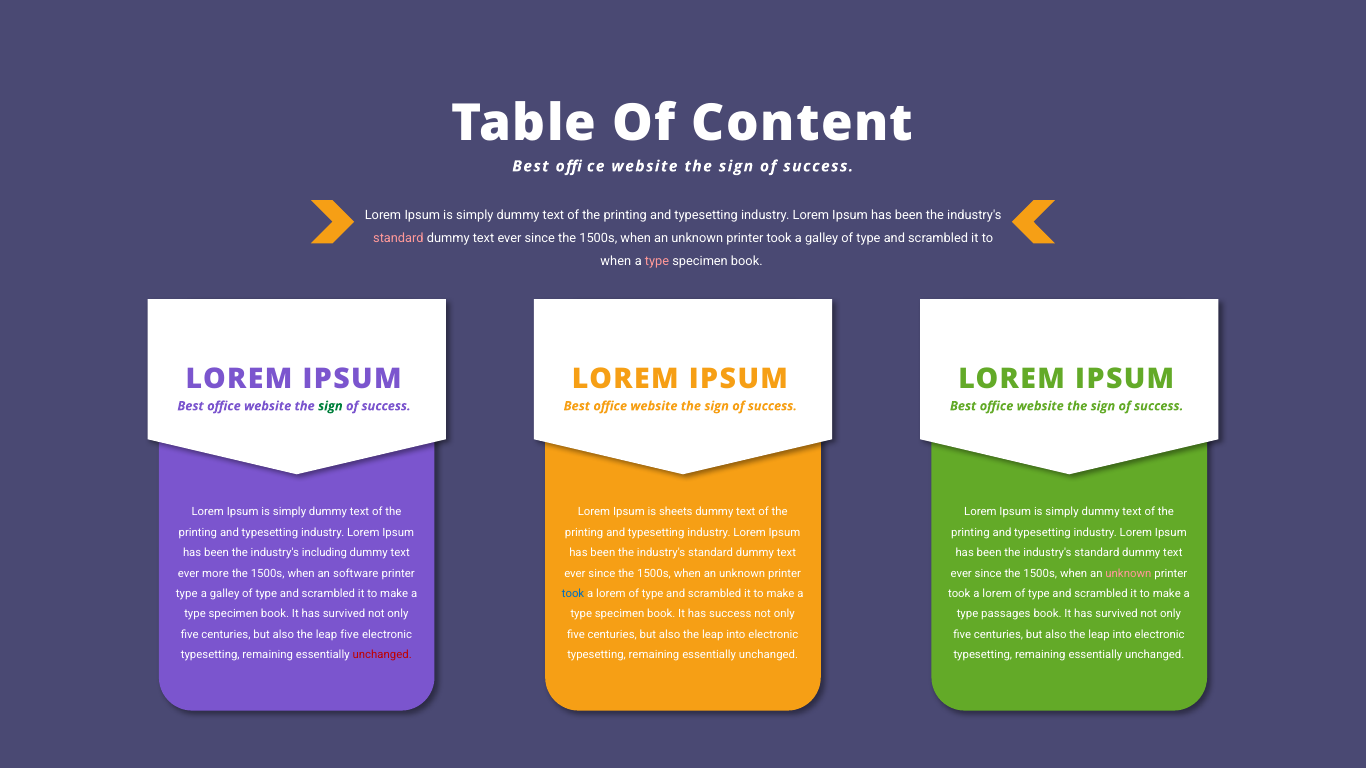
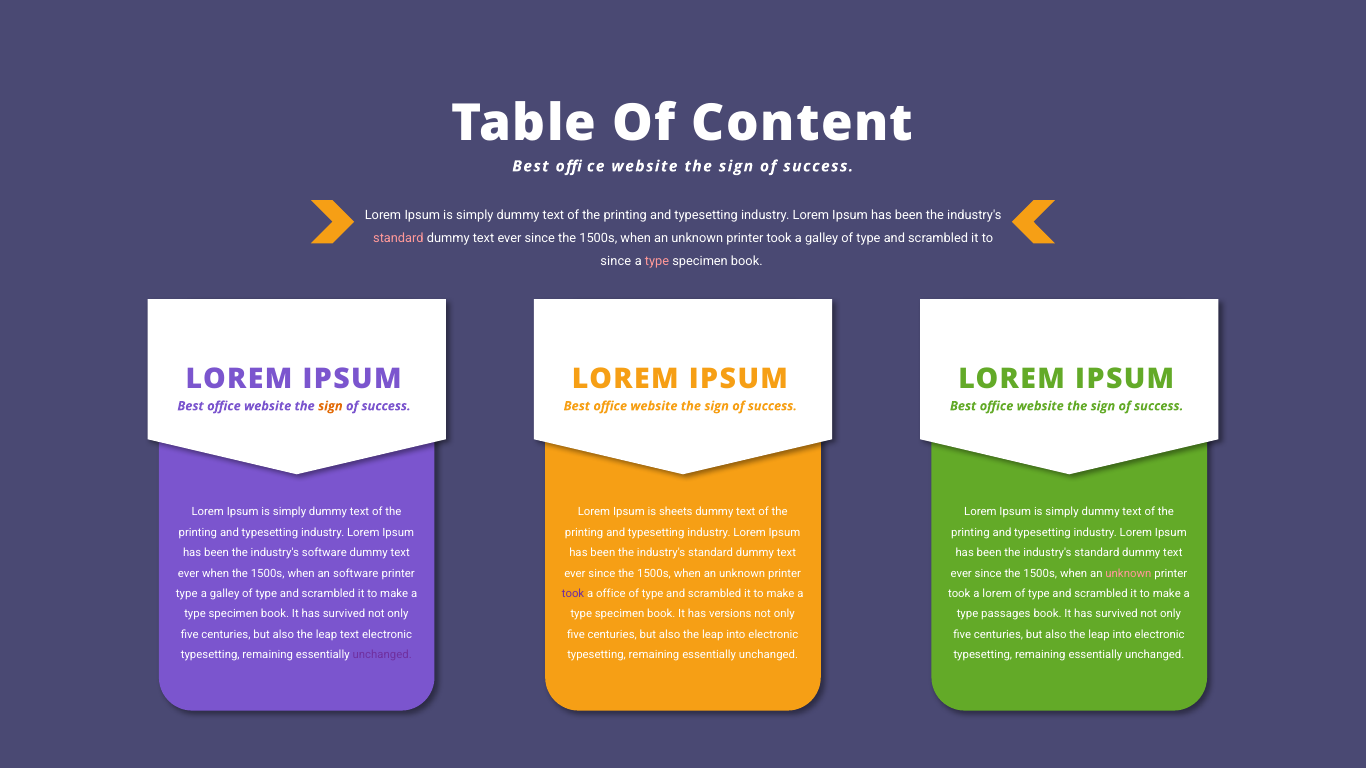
when at (616, 262): when -> since
sign at (330, 406) colour: green -> orange
industry's including: including -> software
ever more: more -> when
took at (573, 594) colour: blue -> purple
lorem at (611, 594): lorem -> office
has success: success -> versions
leap five: five -> text
unchanged at (382, 655) colour: red -> purple
